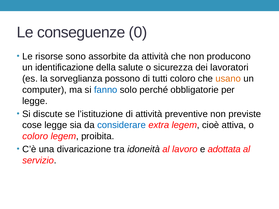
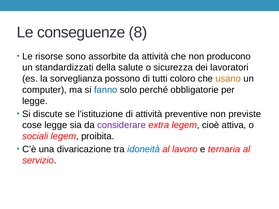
0: 0 -> 8
identificazione: identificazione -> standardizzati
considerare colour: blue -> purple
coloro at (35, 136): coloro -> sociali
idoneità colour: black -> blue
adottata: adottata -> ternaria
